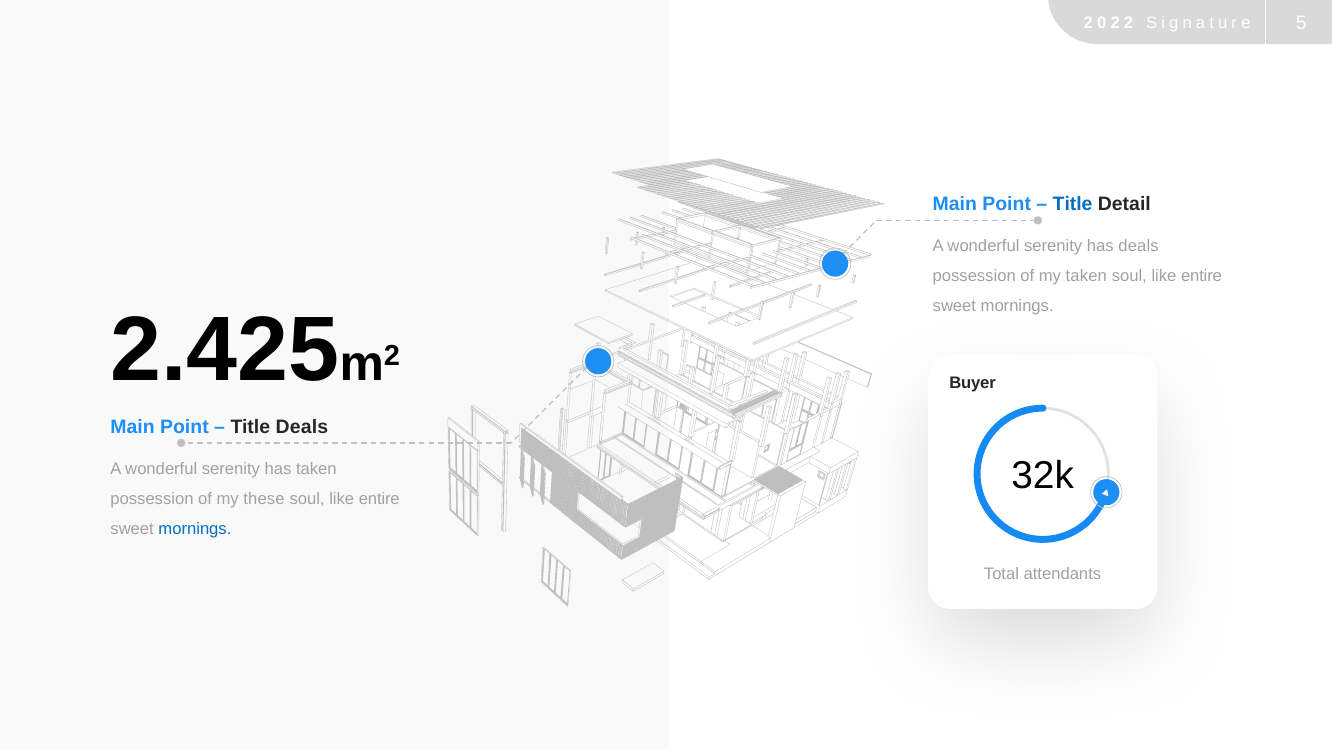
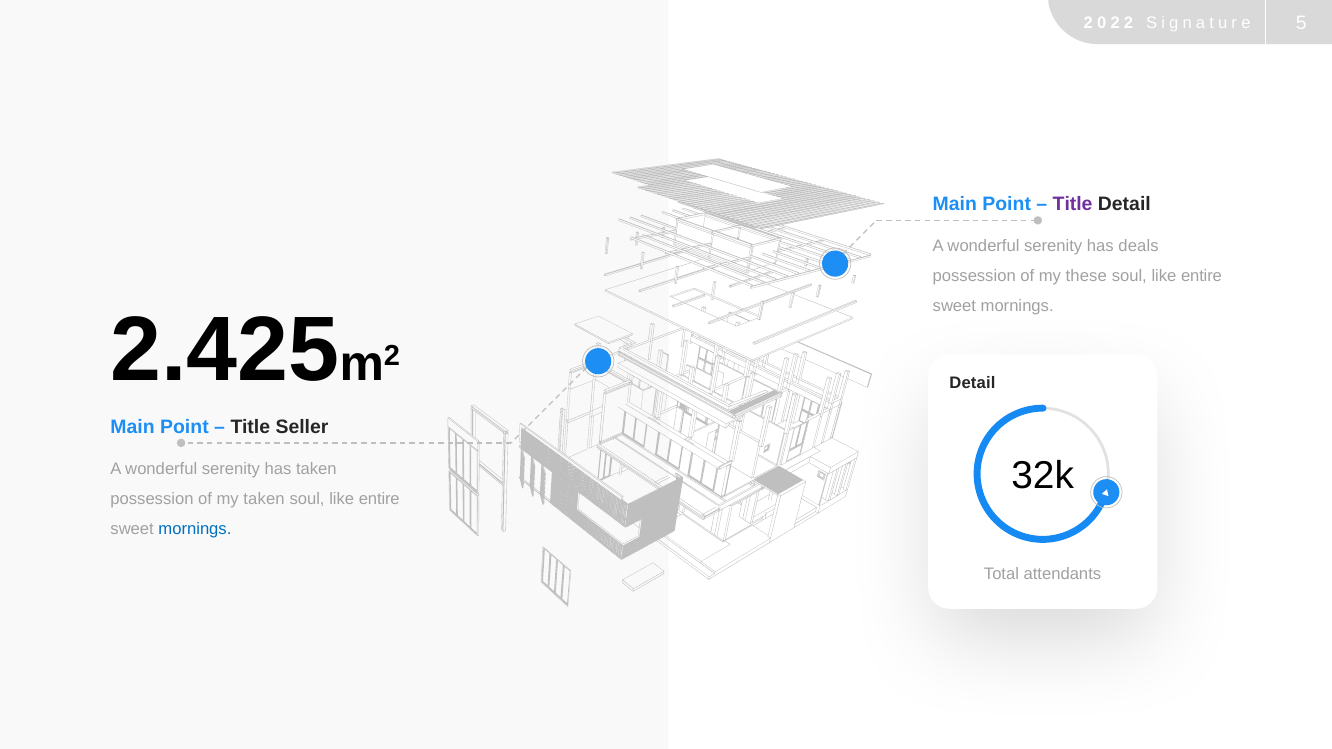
Title at (1073, 204) colour: blue -> purple
my taken: taken -> these
Buyer at (973, 383): Buyer -> Detail
Title Deals: Deals -> Seller
my these: these -> taken
